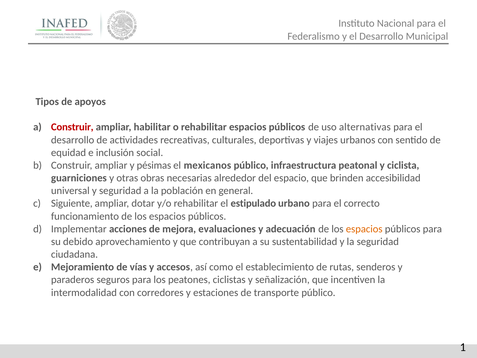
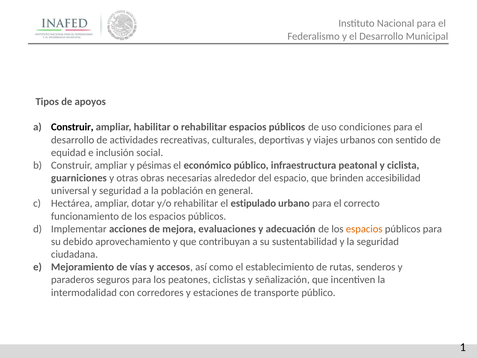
Construir at (72, 127) colour: red -> black
alternativas: alternativas -> condiciones
mexicanos: mexicanos -> económico
Siguiente: Siguiente -> Hectárea
